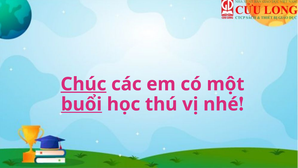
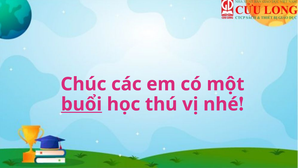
Chúc underline: present -> none
